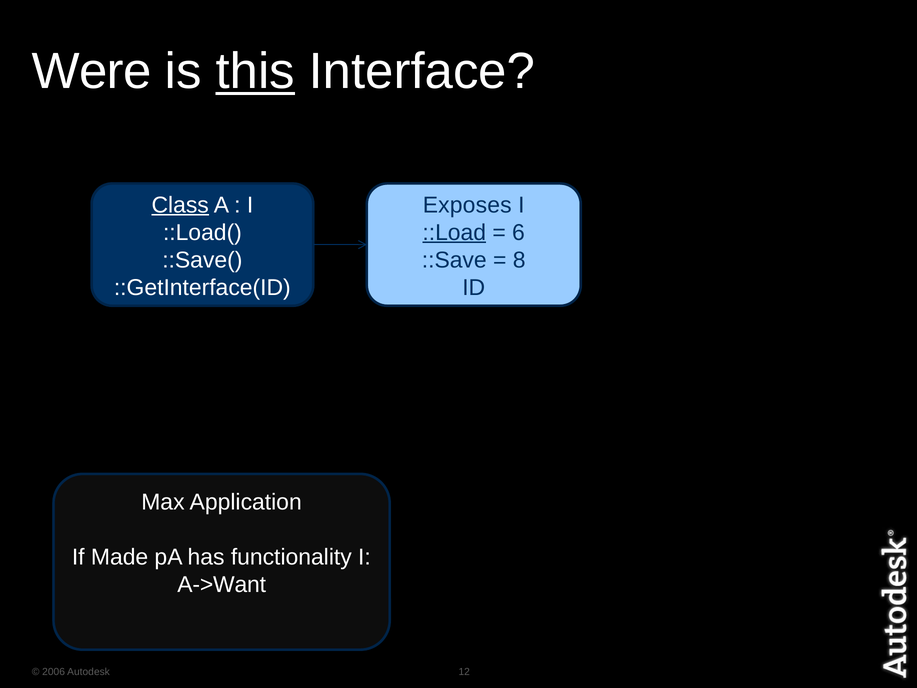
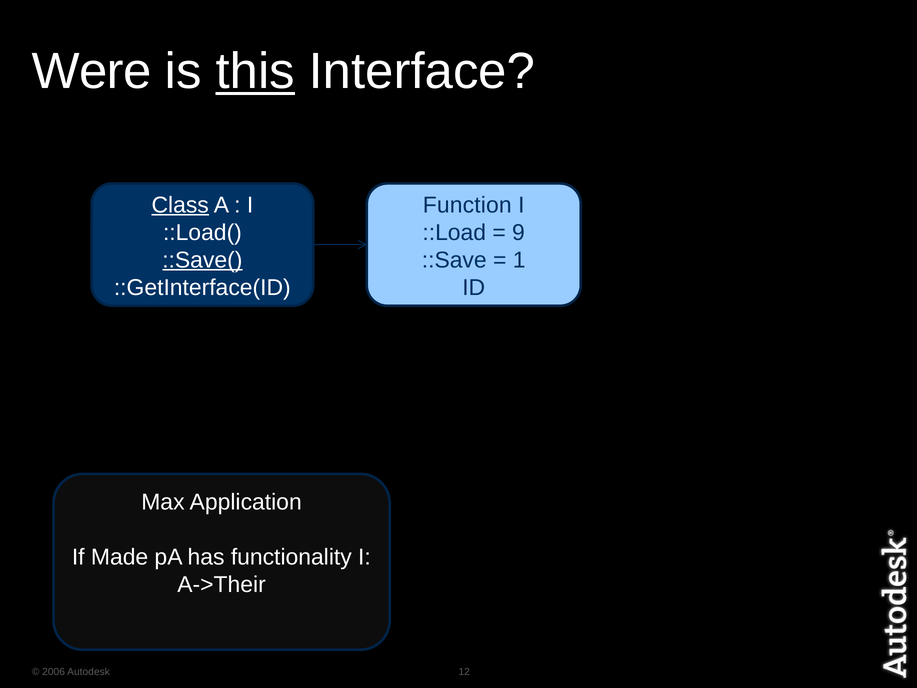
Exposes: Exposes -> Function
::Load underline: present -> none
6: 6 -> 9
::Save( underline: none -> present
8: 8 -> 1
A->Want: A->Want -> A->Their
